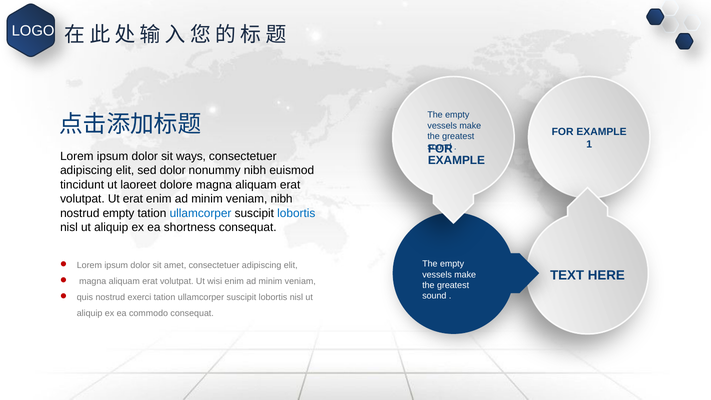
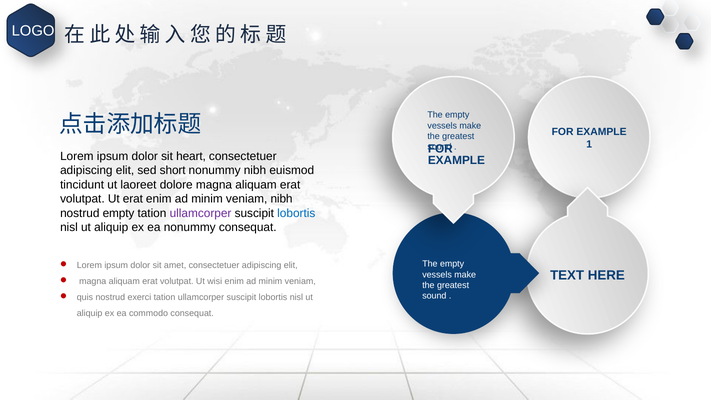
ways: ways -> heart
sed dolor: dolor -> short
ullamcorper at (201, 213) colour: blue -> purple
ea shortness: shortness -> nonummy
